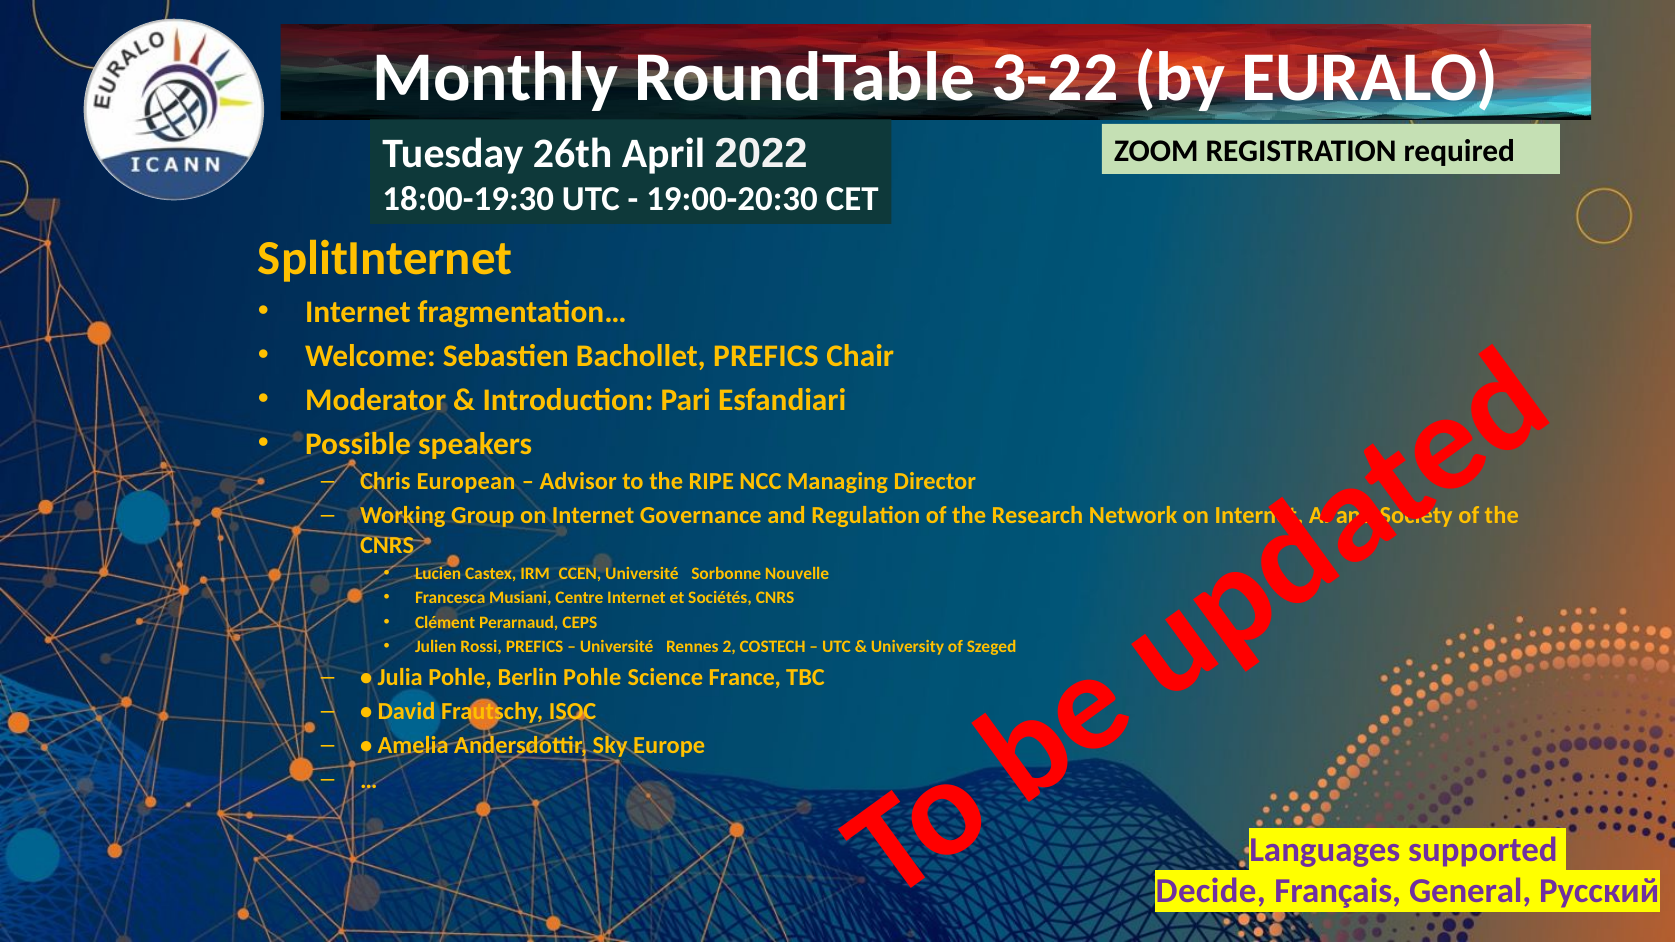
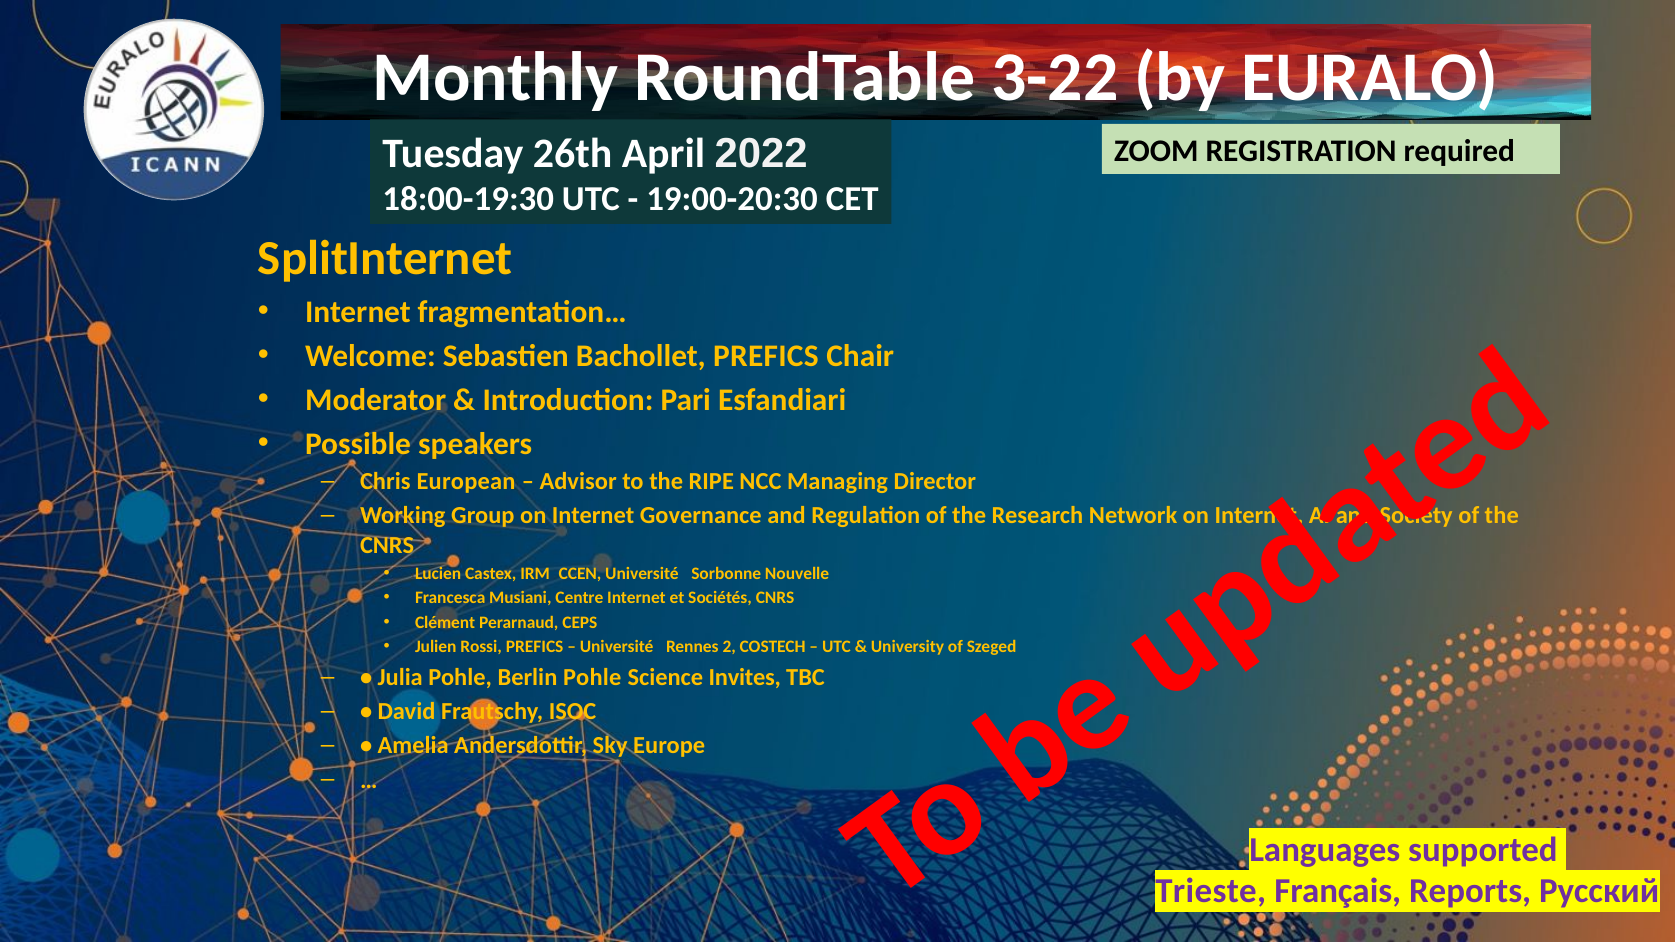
France: France -> Invites
Decide: Decide -> Trieste
General: General -> Reports
